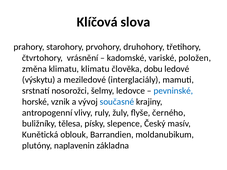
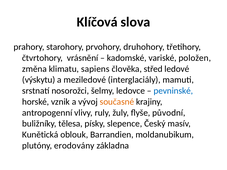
klimatu klimatu: klimatu -> sapiens
dobu: dobu -> střed
současné colour: blue -> orange
černého: černého -> původní
naplavenin: naplavenin -> erodovány
